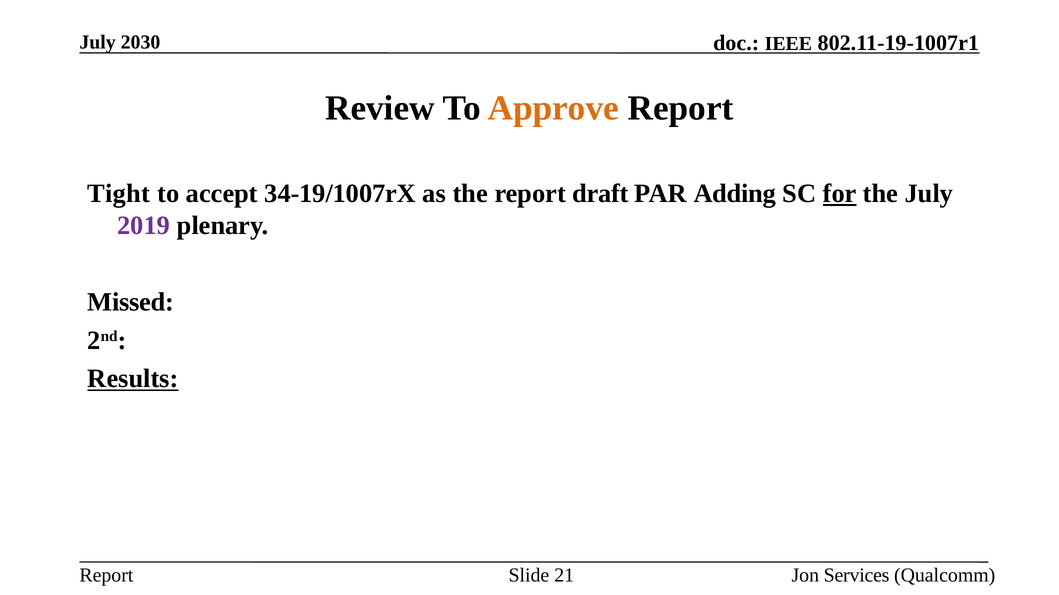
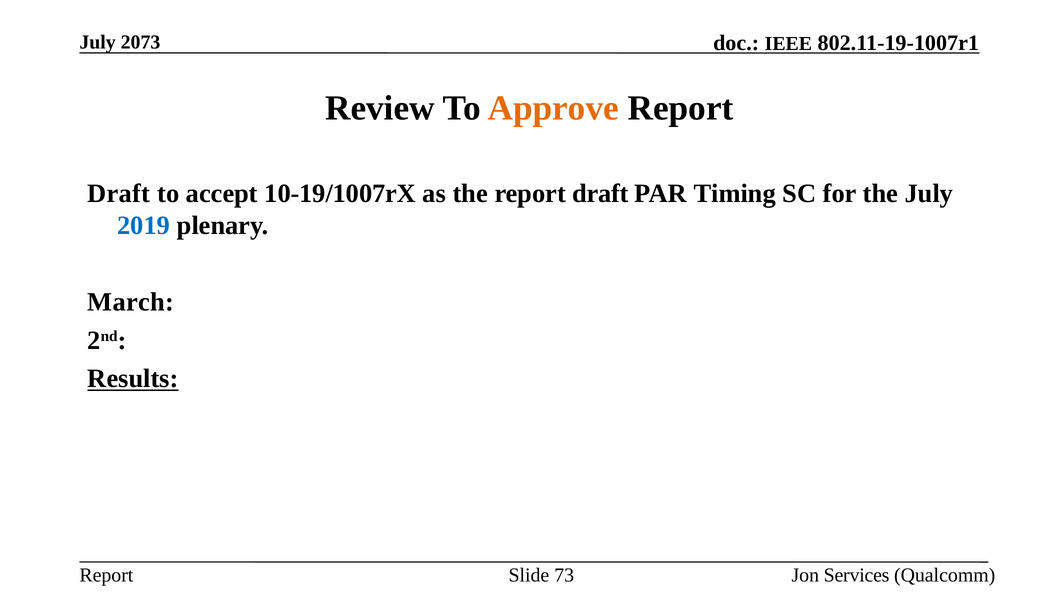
2030: 2030 -> 2073
Tight at (119, 194): Tight -> Draft
34-19/1007rX: 34-19/1007rX -> 10-19/1007rX
Adding: Adding -> Timing
for underline: present -> none
2019 colour: purple -> blue
Missed: Missed -> March
21: 21 -> 73
